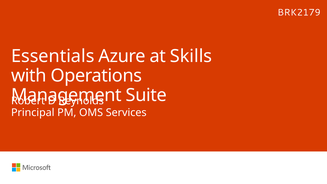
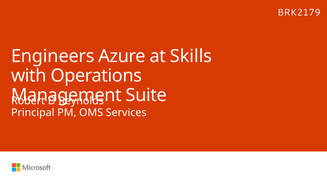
Essentials: Essentials -> Engineers
